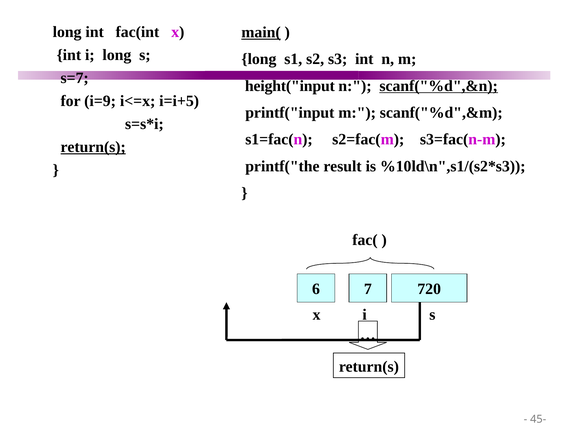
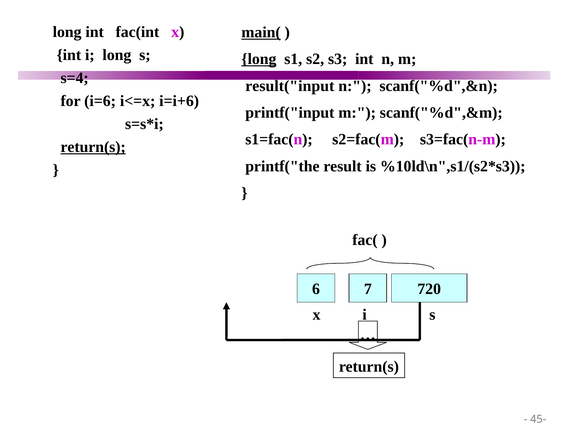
long at (259, 59) underline: none -> present
s=7: s=7 -> s=4
height("input: height("input -> result("input
scanf("%d",&n underline: present -> none
i=9: i=9 -> i=6
i=i+5: i=i+5 -> i=i+6
